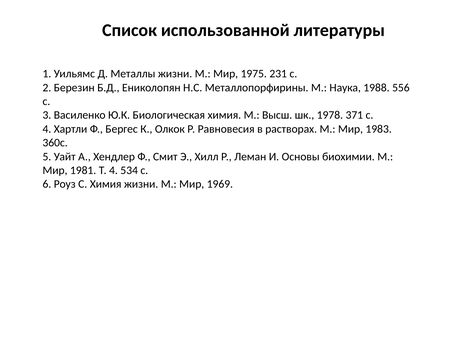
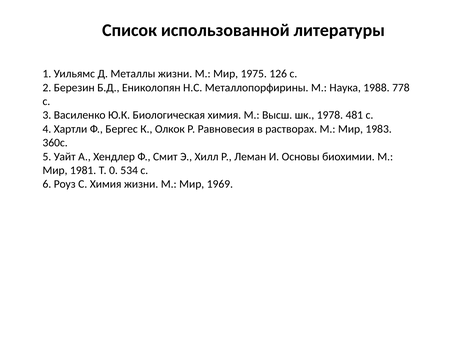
231: 231 -> 126
556: 556 -> 778
371: 371 -> 481
Т 4: 4 -> 0
